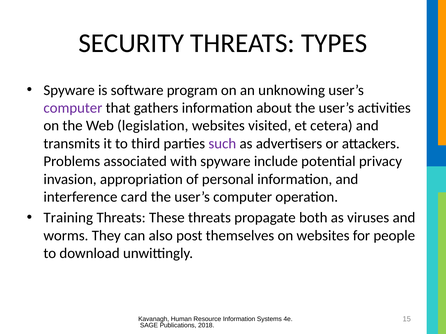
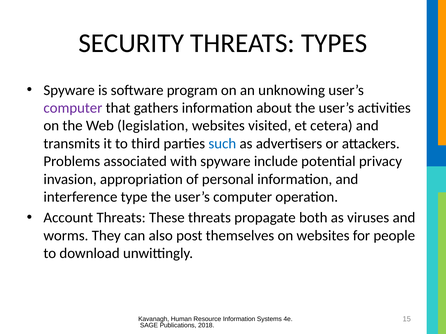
such colour: purple -> blue
card: card -> type
Training: Training -> Account
